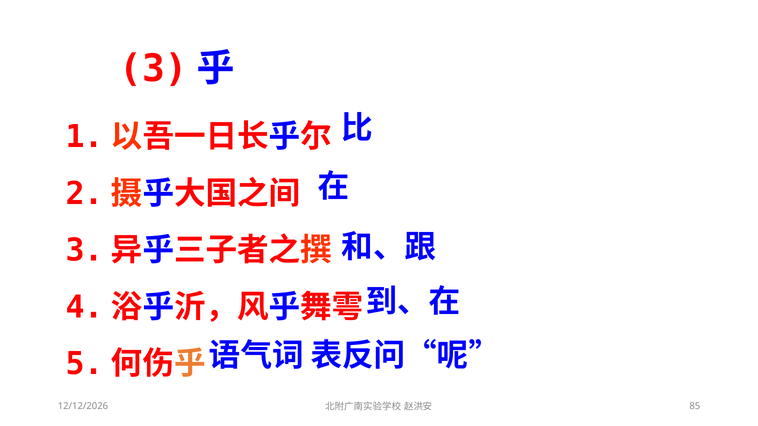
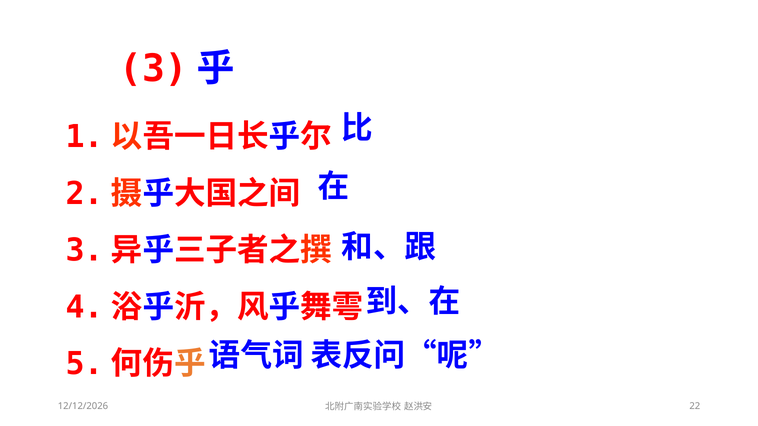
85: 85 -> 22
